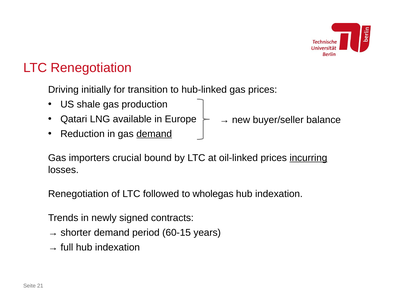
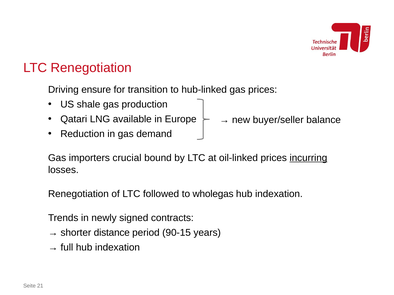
initially: initially -> ensure
demand at (154, 134) underline: present -> none
shorter demand: demand -> distance
60-15: 60-15 -> 90-15
